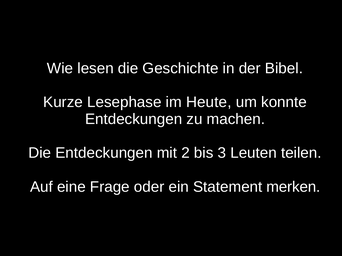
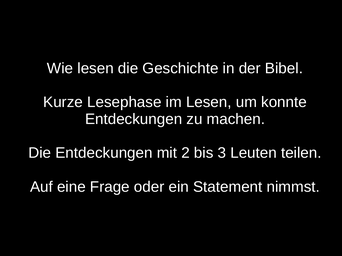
im Heute: Heute -> Lesen
merken: merken -> nimmst
